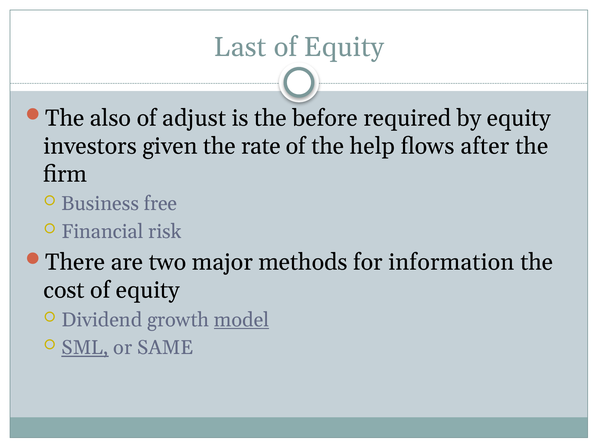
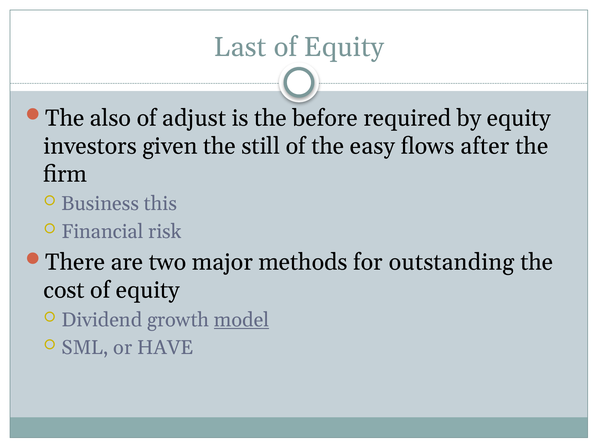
rate: rate -> still
help: help -> easy
free: free -> this
information: information -> outstanding
SML underline: present -> none
SAME: SAME -> HAVE
